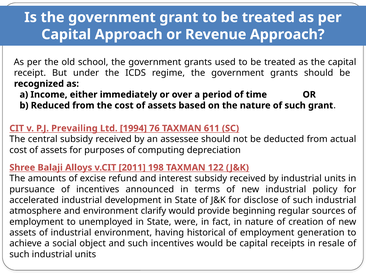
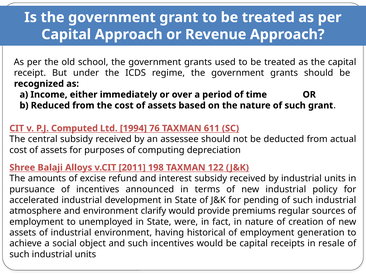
Prevailing: Prevailing -> Computed
disclose: disclose -> pending
beginning: beginning -> premiums
